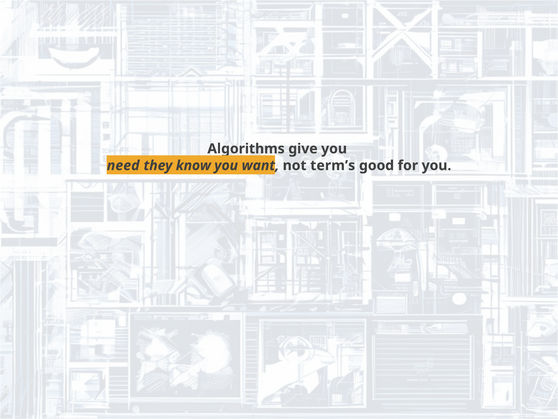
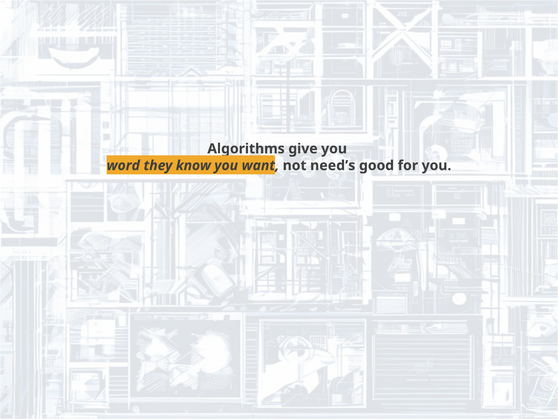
need: need -> word
term’s: term’s -> need’s
